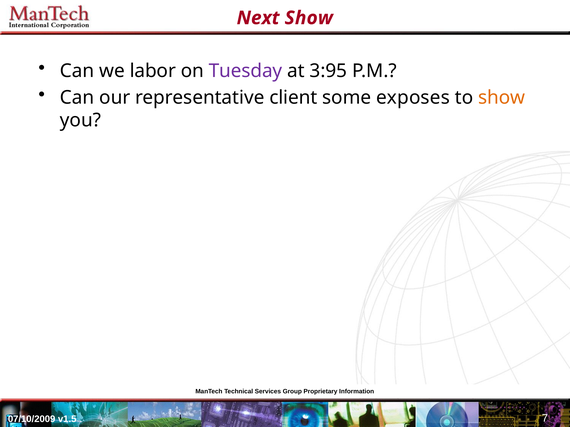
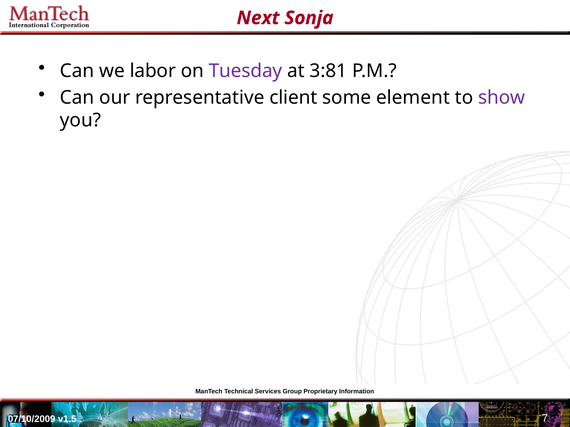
Next Show: Show -> Sonja
3:95: 3:95 -> 3:81
exposes: exposes -> element
show at (502, 98) colour: orange -> purple
